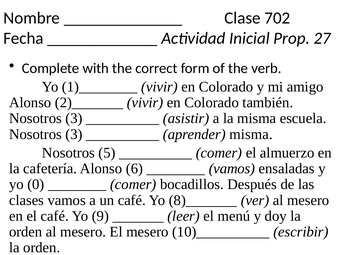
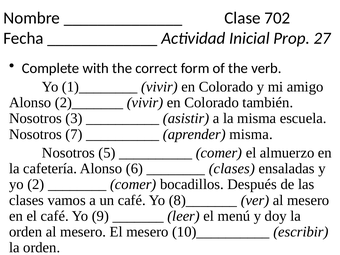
3 at (74, 134): 3 -> 7
vamos at (232, 169): vamos -> clases
0: 0 -> 2
